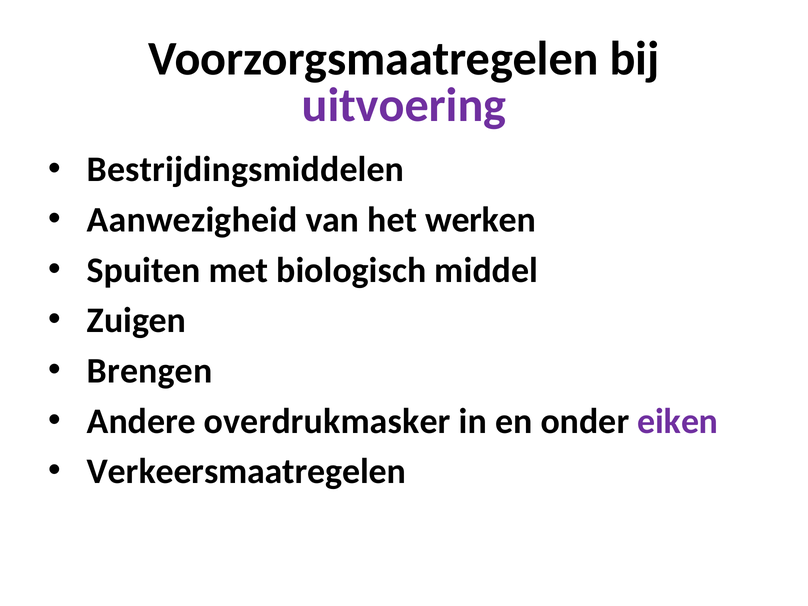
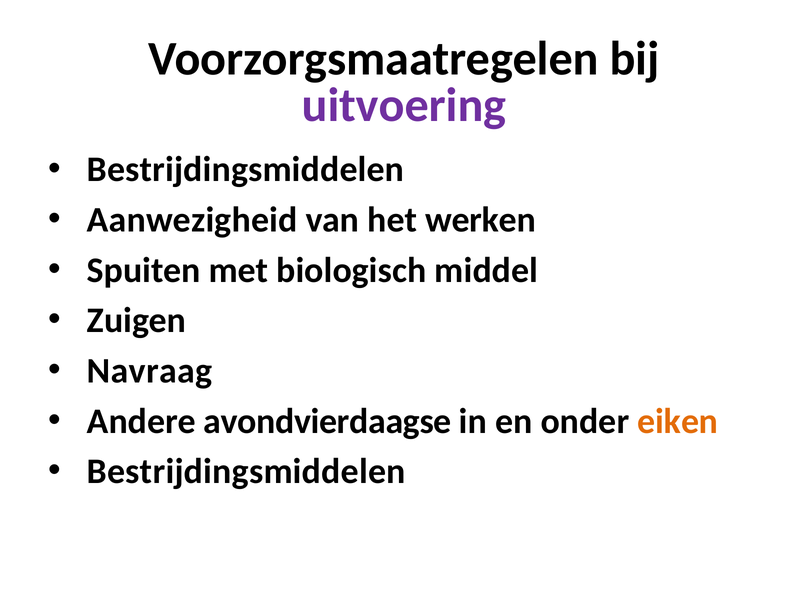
Brengen: Brengen -> Navraag
overdrukmasker: overdrukmasker -> avondvierdaagse
eiken colour: purple -> orange
Verkeersmaatregelen at (246, 471): Verkeersmaatregelen -> Bestrijdingsmiddelen
